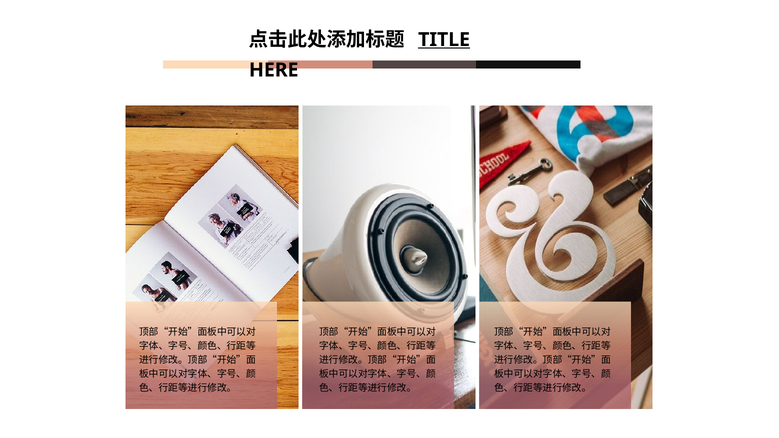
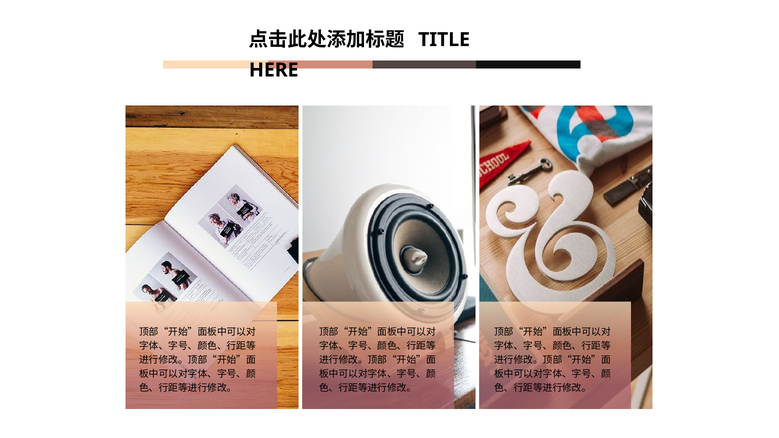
TITLE underline: present -> none
